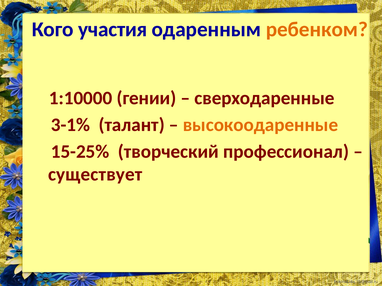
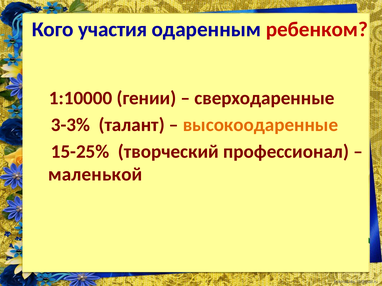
ребенком colour: orange -> red
3-1%: 3-1% -> 3-3%
существует: существует -> маленькой
